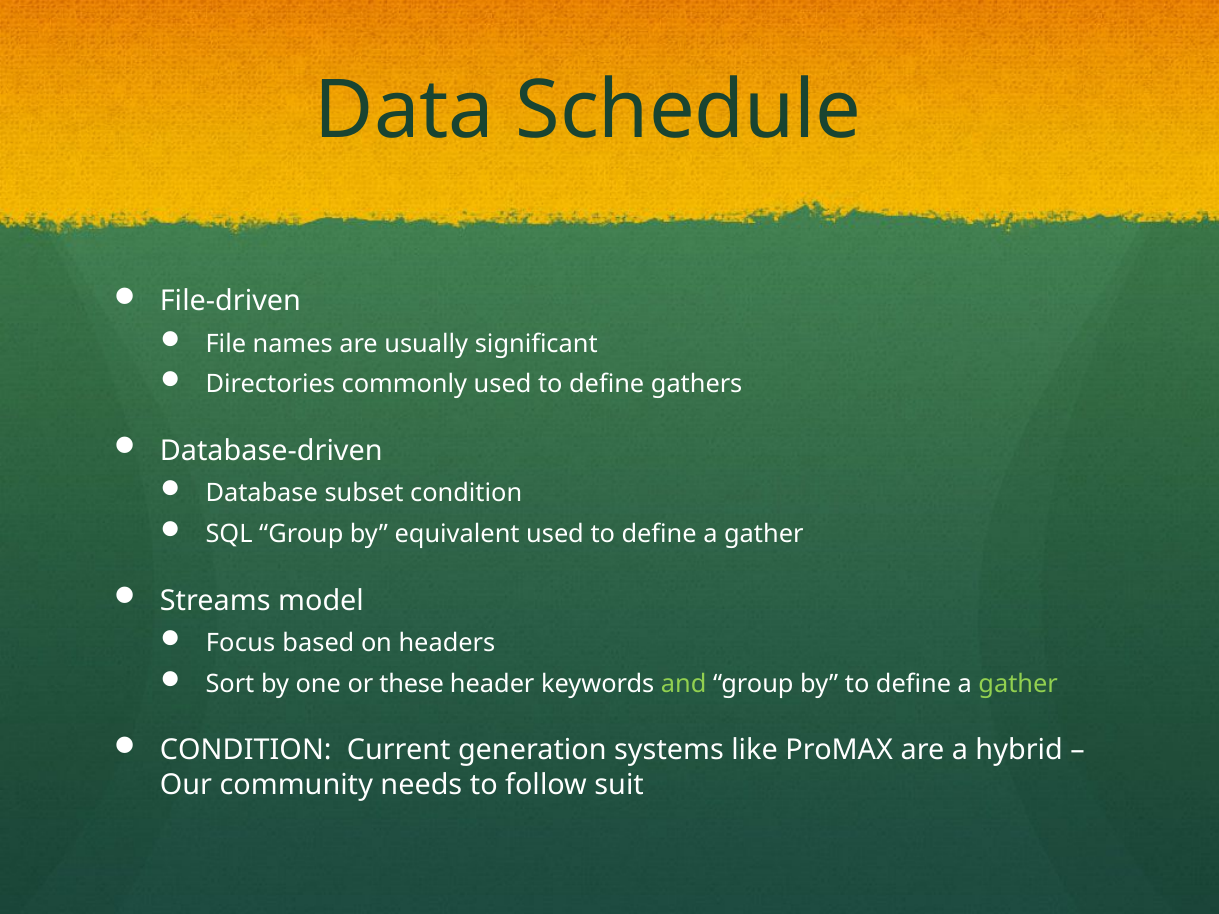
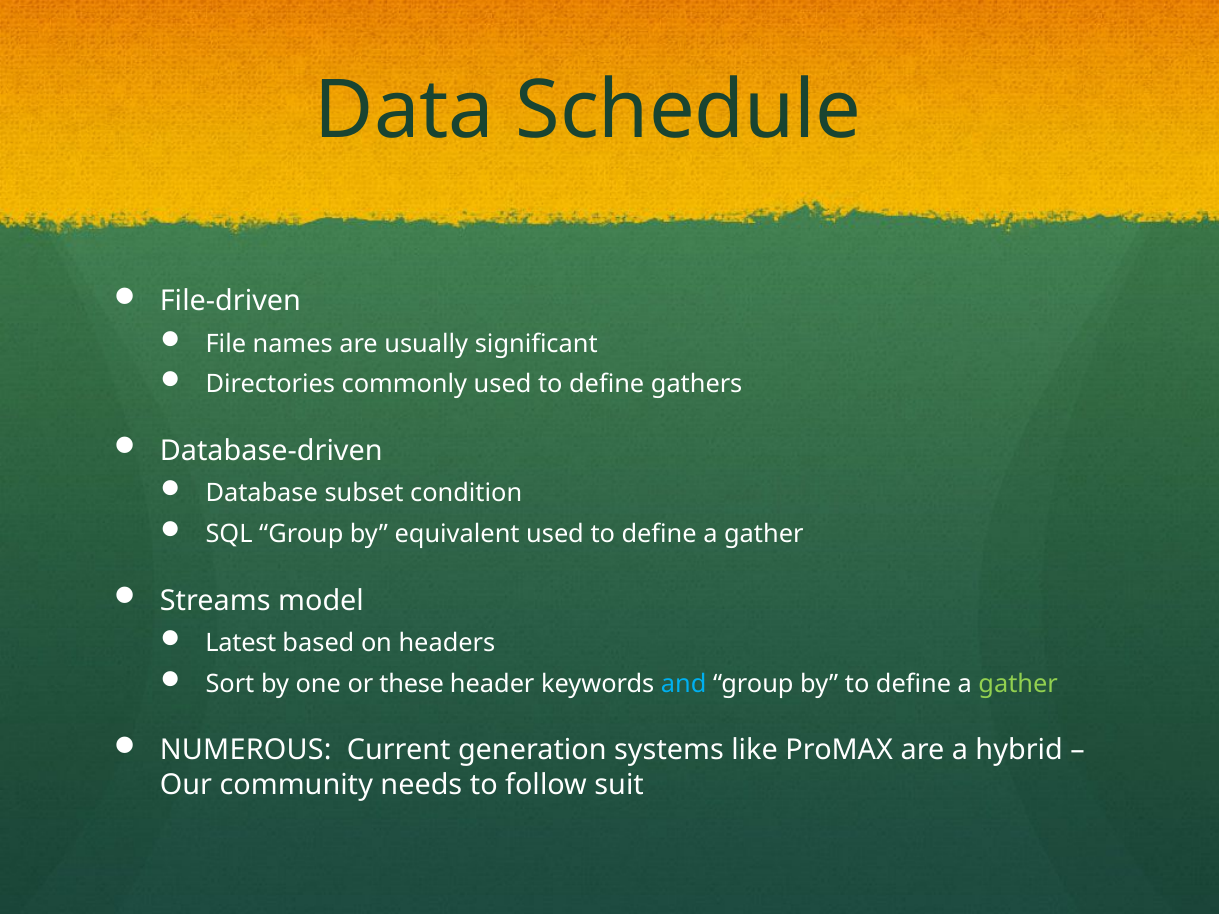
Focus: Focus -> Latest
and colour: light green -> light blue
CONDITION at (246, 751): CONDITION -> NUMEROUS
